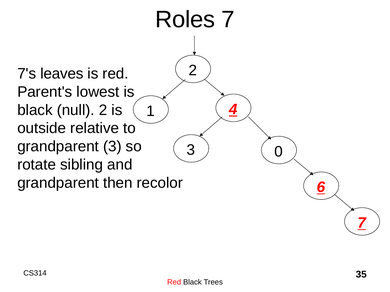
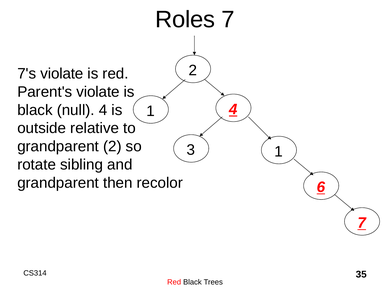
7's leaves: leaves -> violate
Parent's lowest: lowest -> violate
null 2: 2 -> 4
grandparent 3: 3 -> 2
3 0: 0 -> 1
